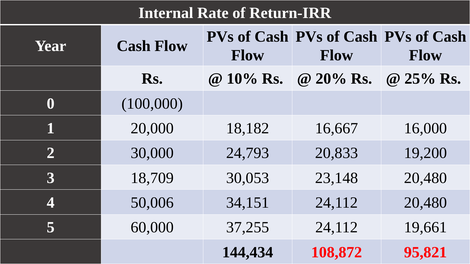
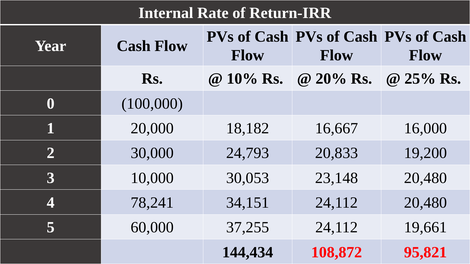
18,709: 18,709 -> 10,000
50,006: 50,006 -> 78,241
